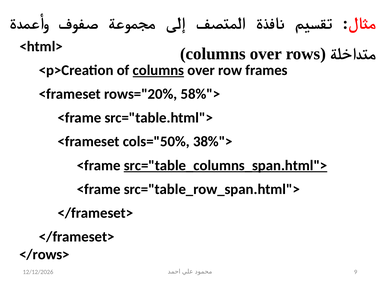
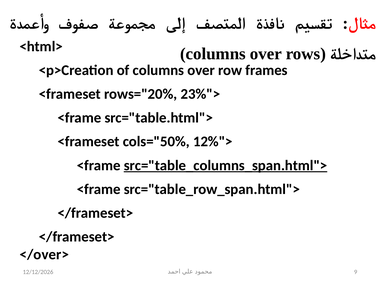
columns at (158, 70) underline: present -> none
58%">: 58%"> -> 23%">
38%">: 38%"> -> 12%">
</rows>: </rows> -> </over>
